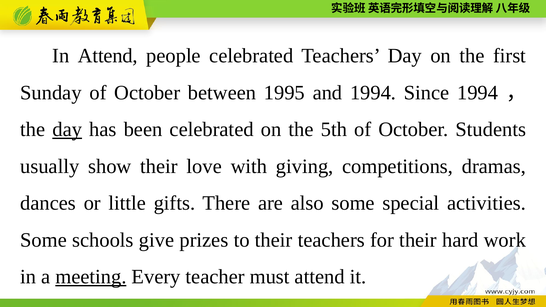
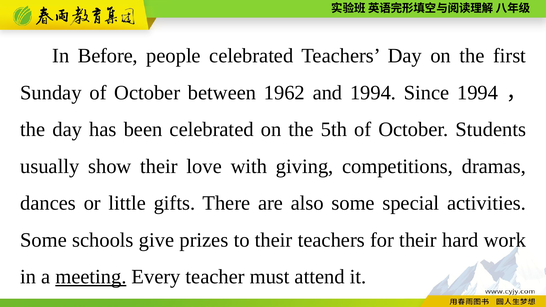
In Attend: Attend -> Before
1995: 1995 -> 1962
day at (67, 130) underline: present -> none
